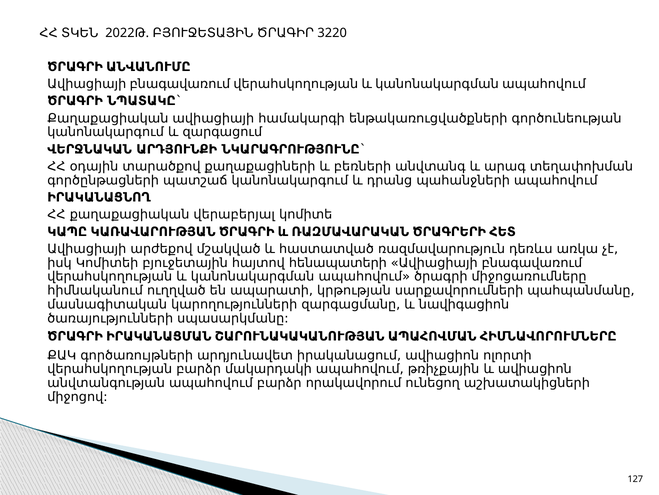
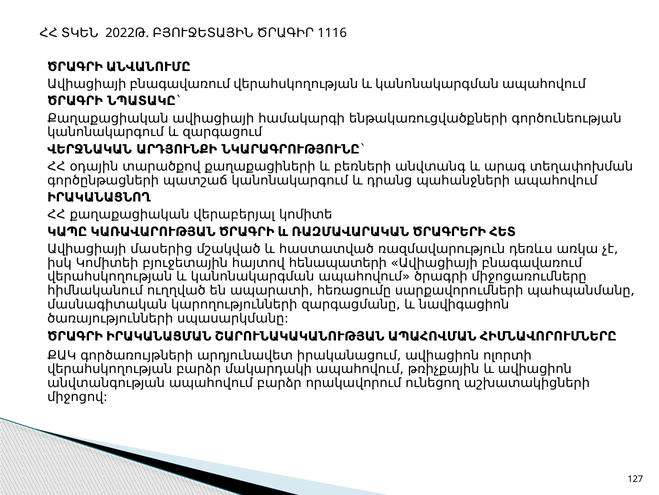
3220: 3220 -> 1116
արժեքով: արժեքով -> մասերից
կրթության: կրթության -> հեռացումը
